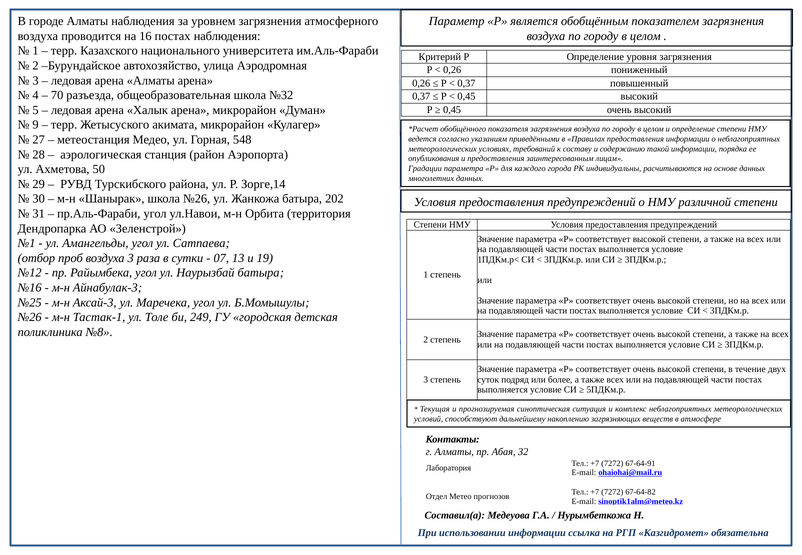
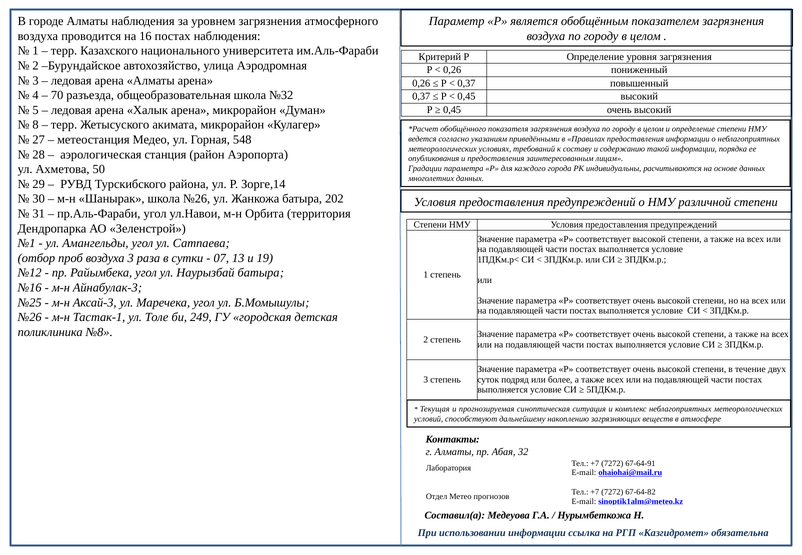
9: 9 -> 8
